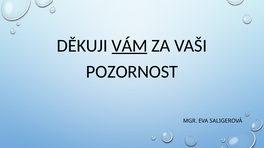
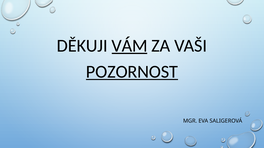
POZORNOST underline: none -> present
